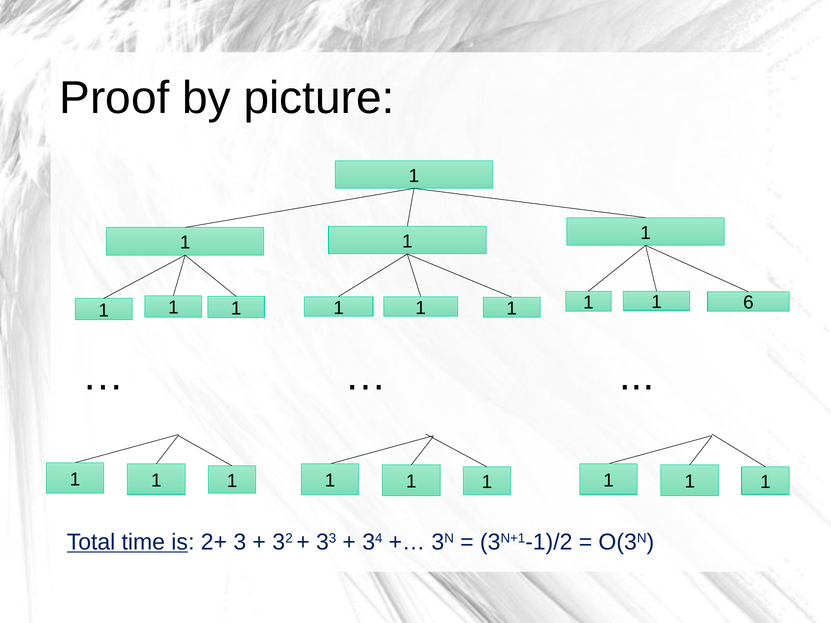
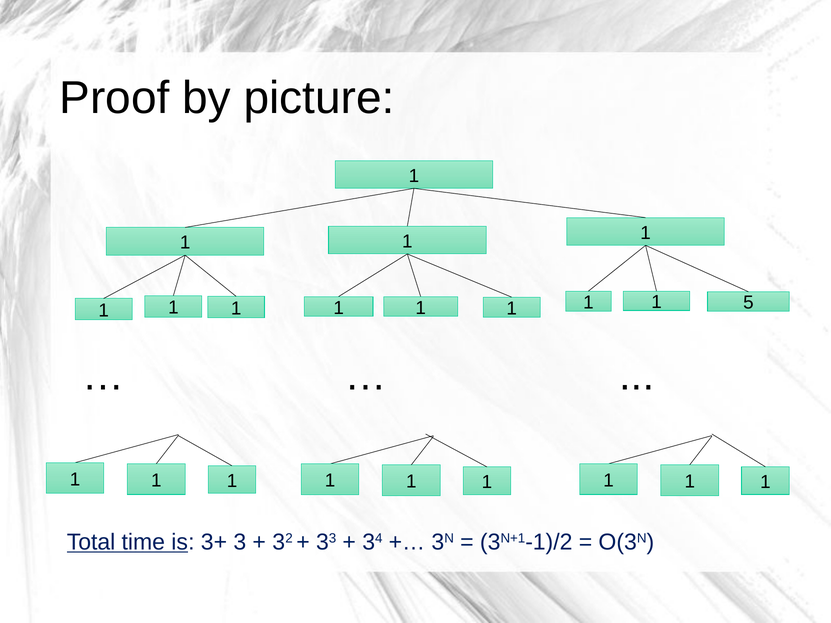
6: 6 -> 5
2+: 2+ -> 3+
